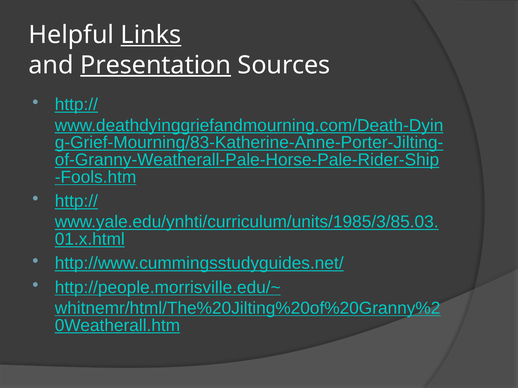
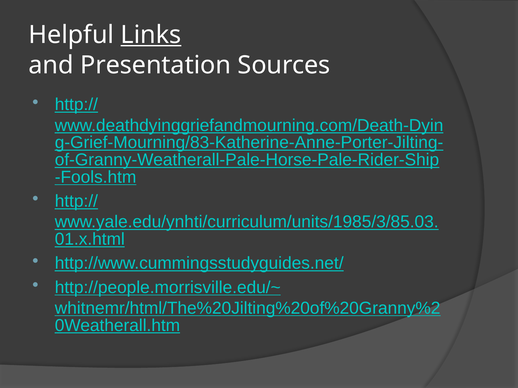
Presentation underline: present -> none
